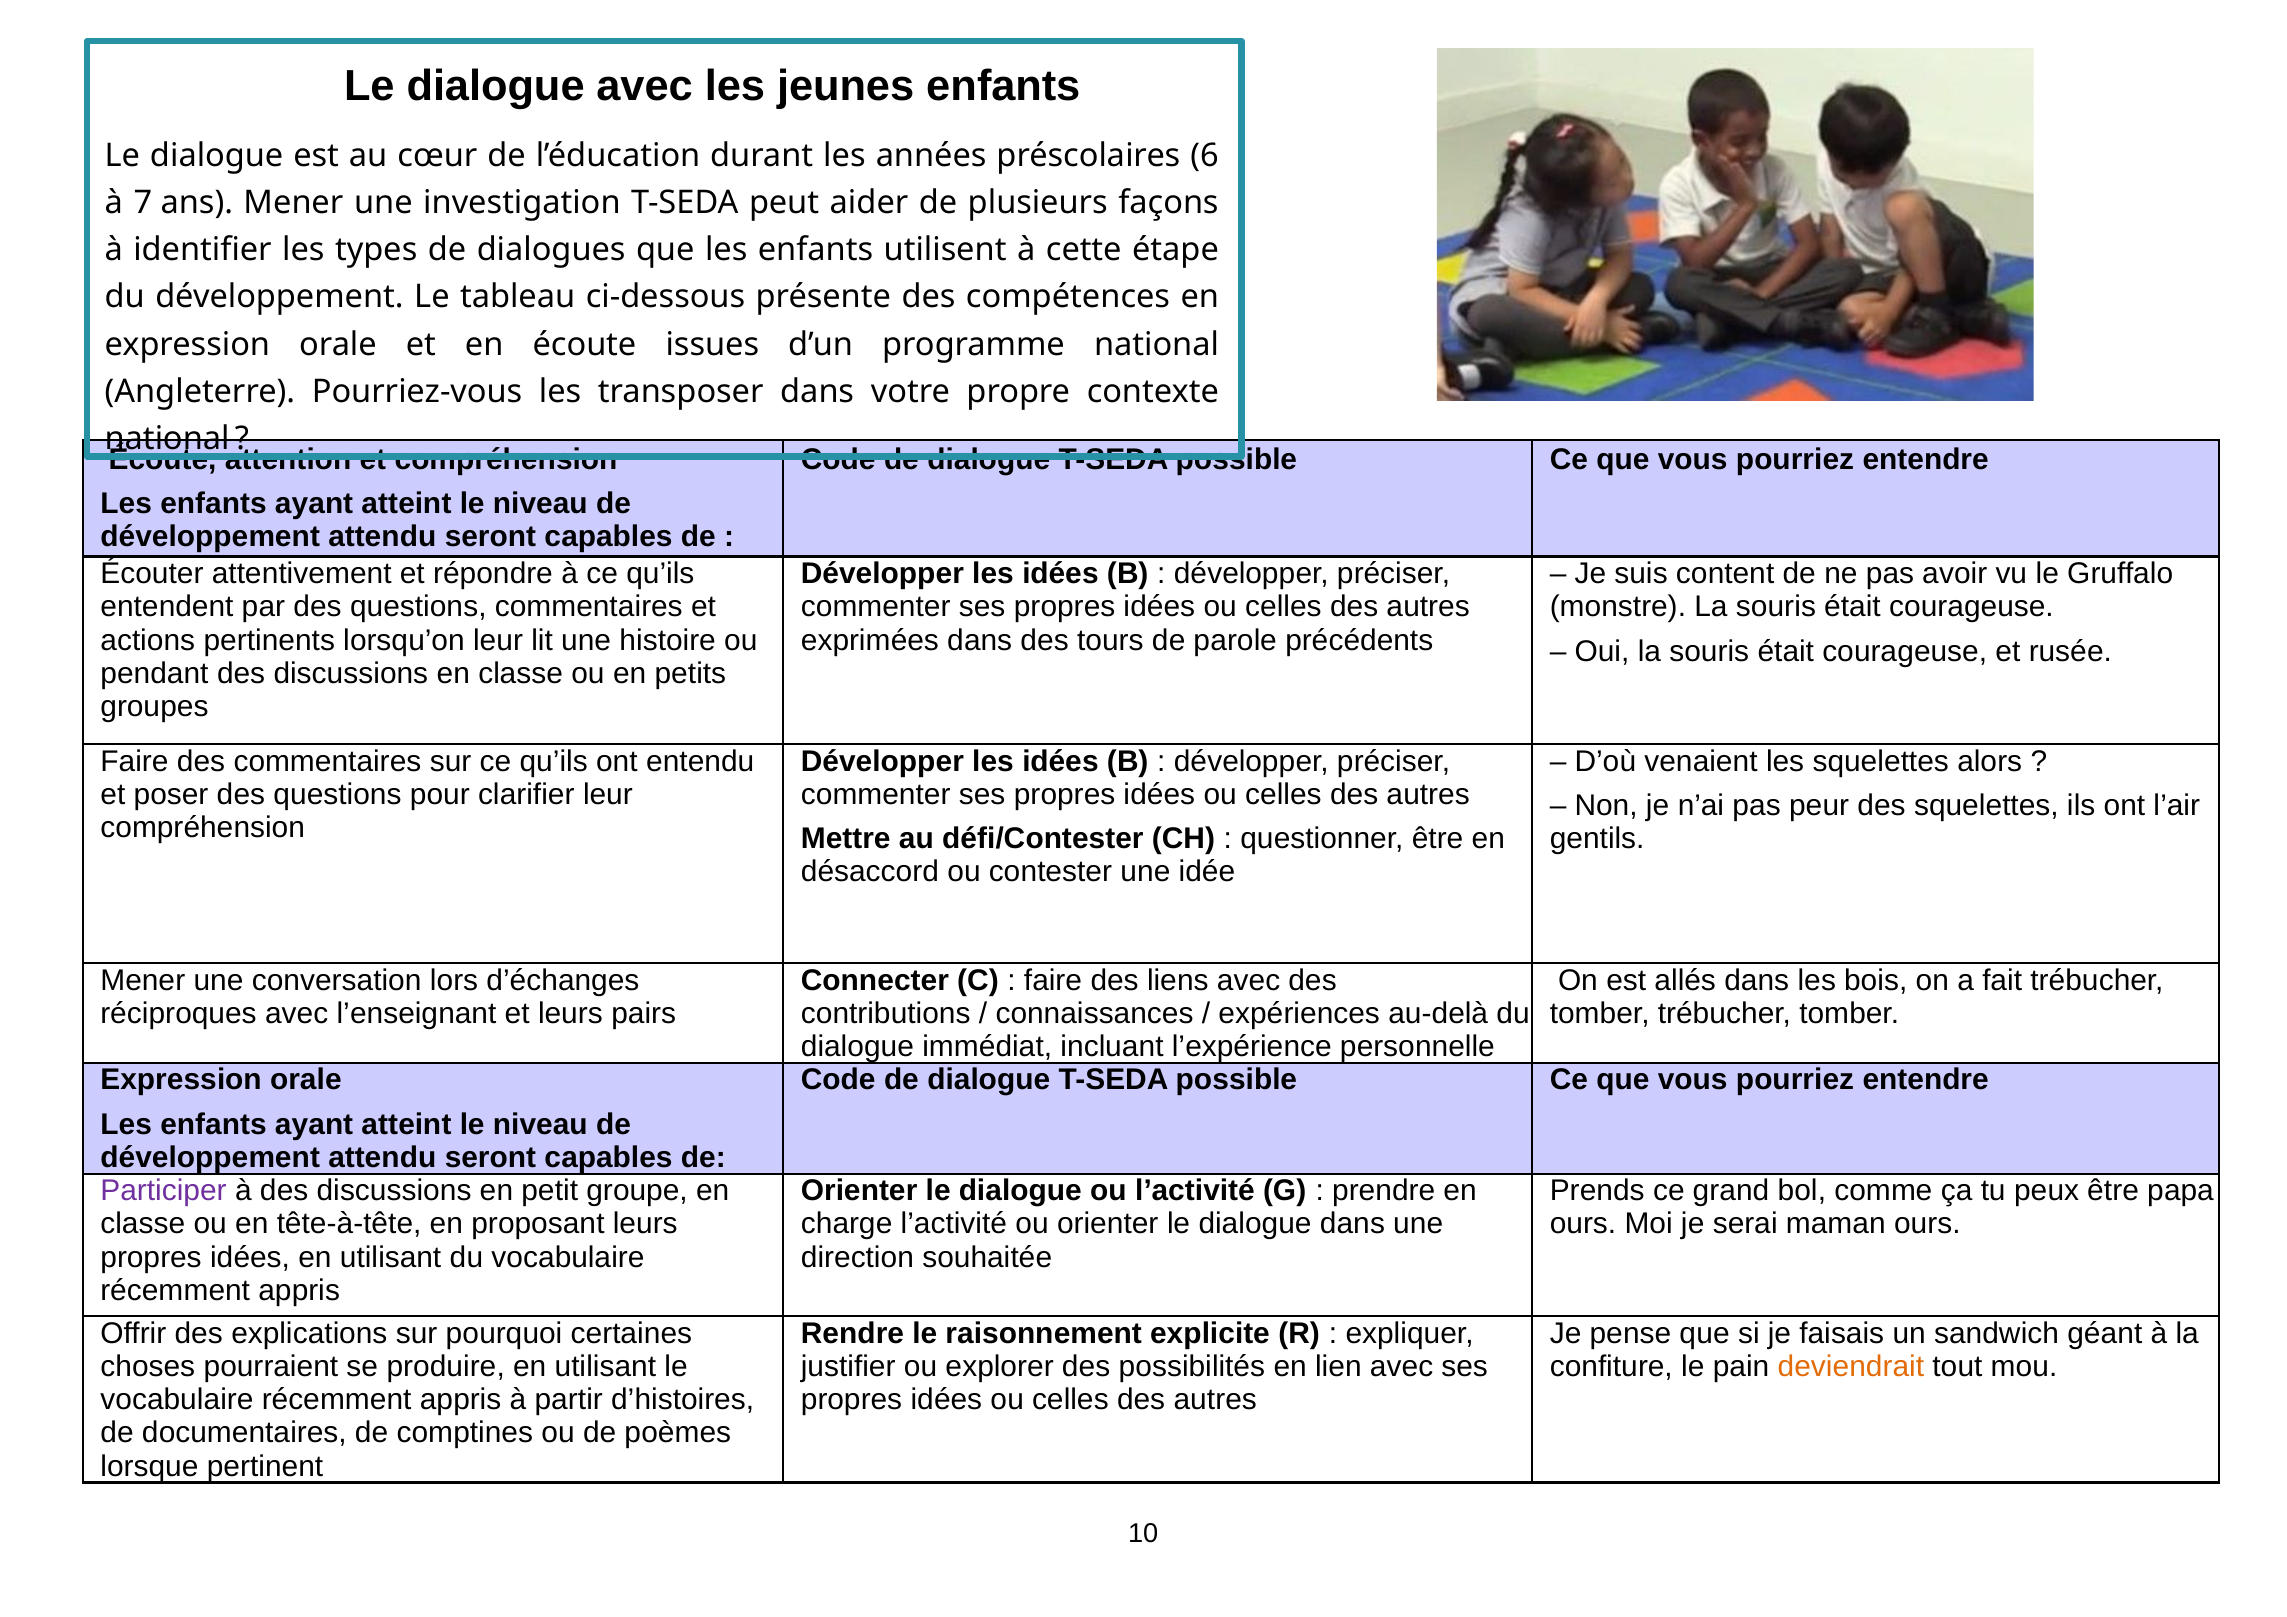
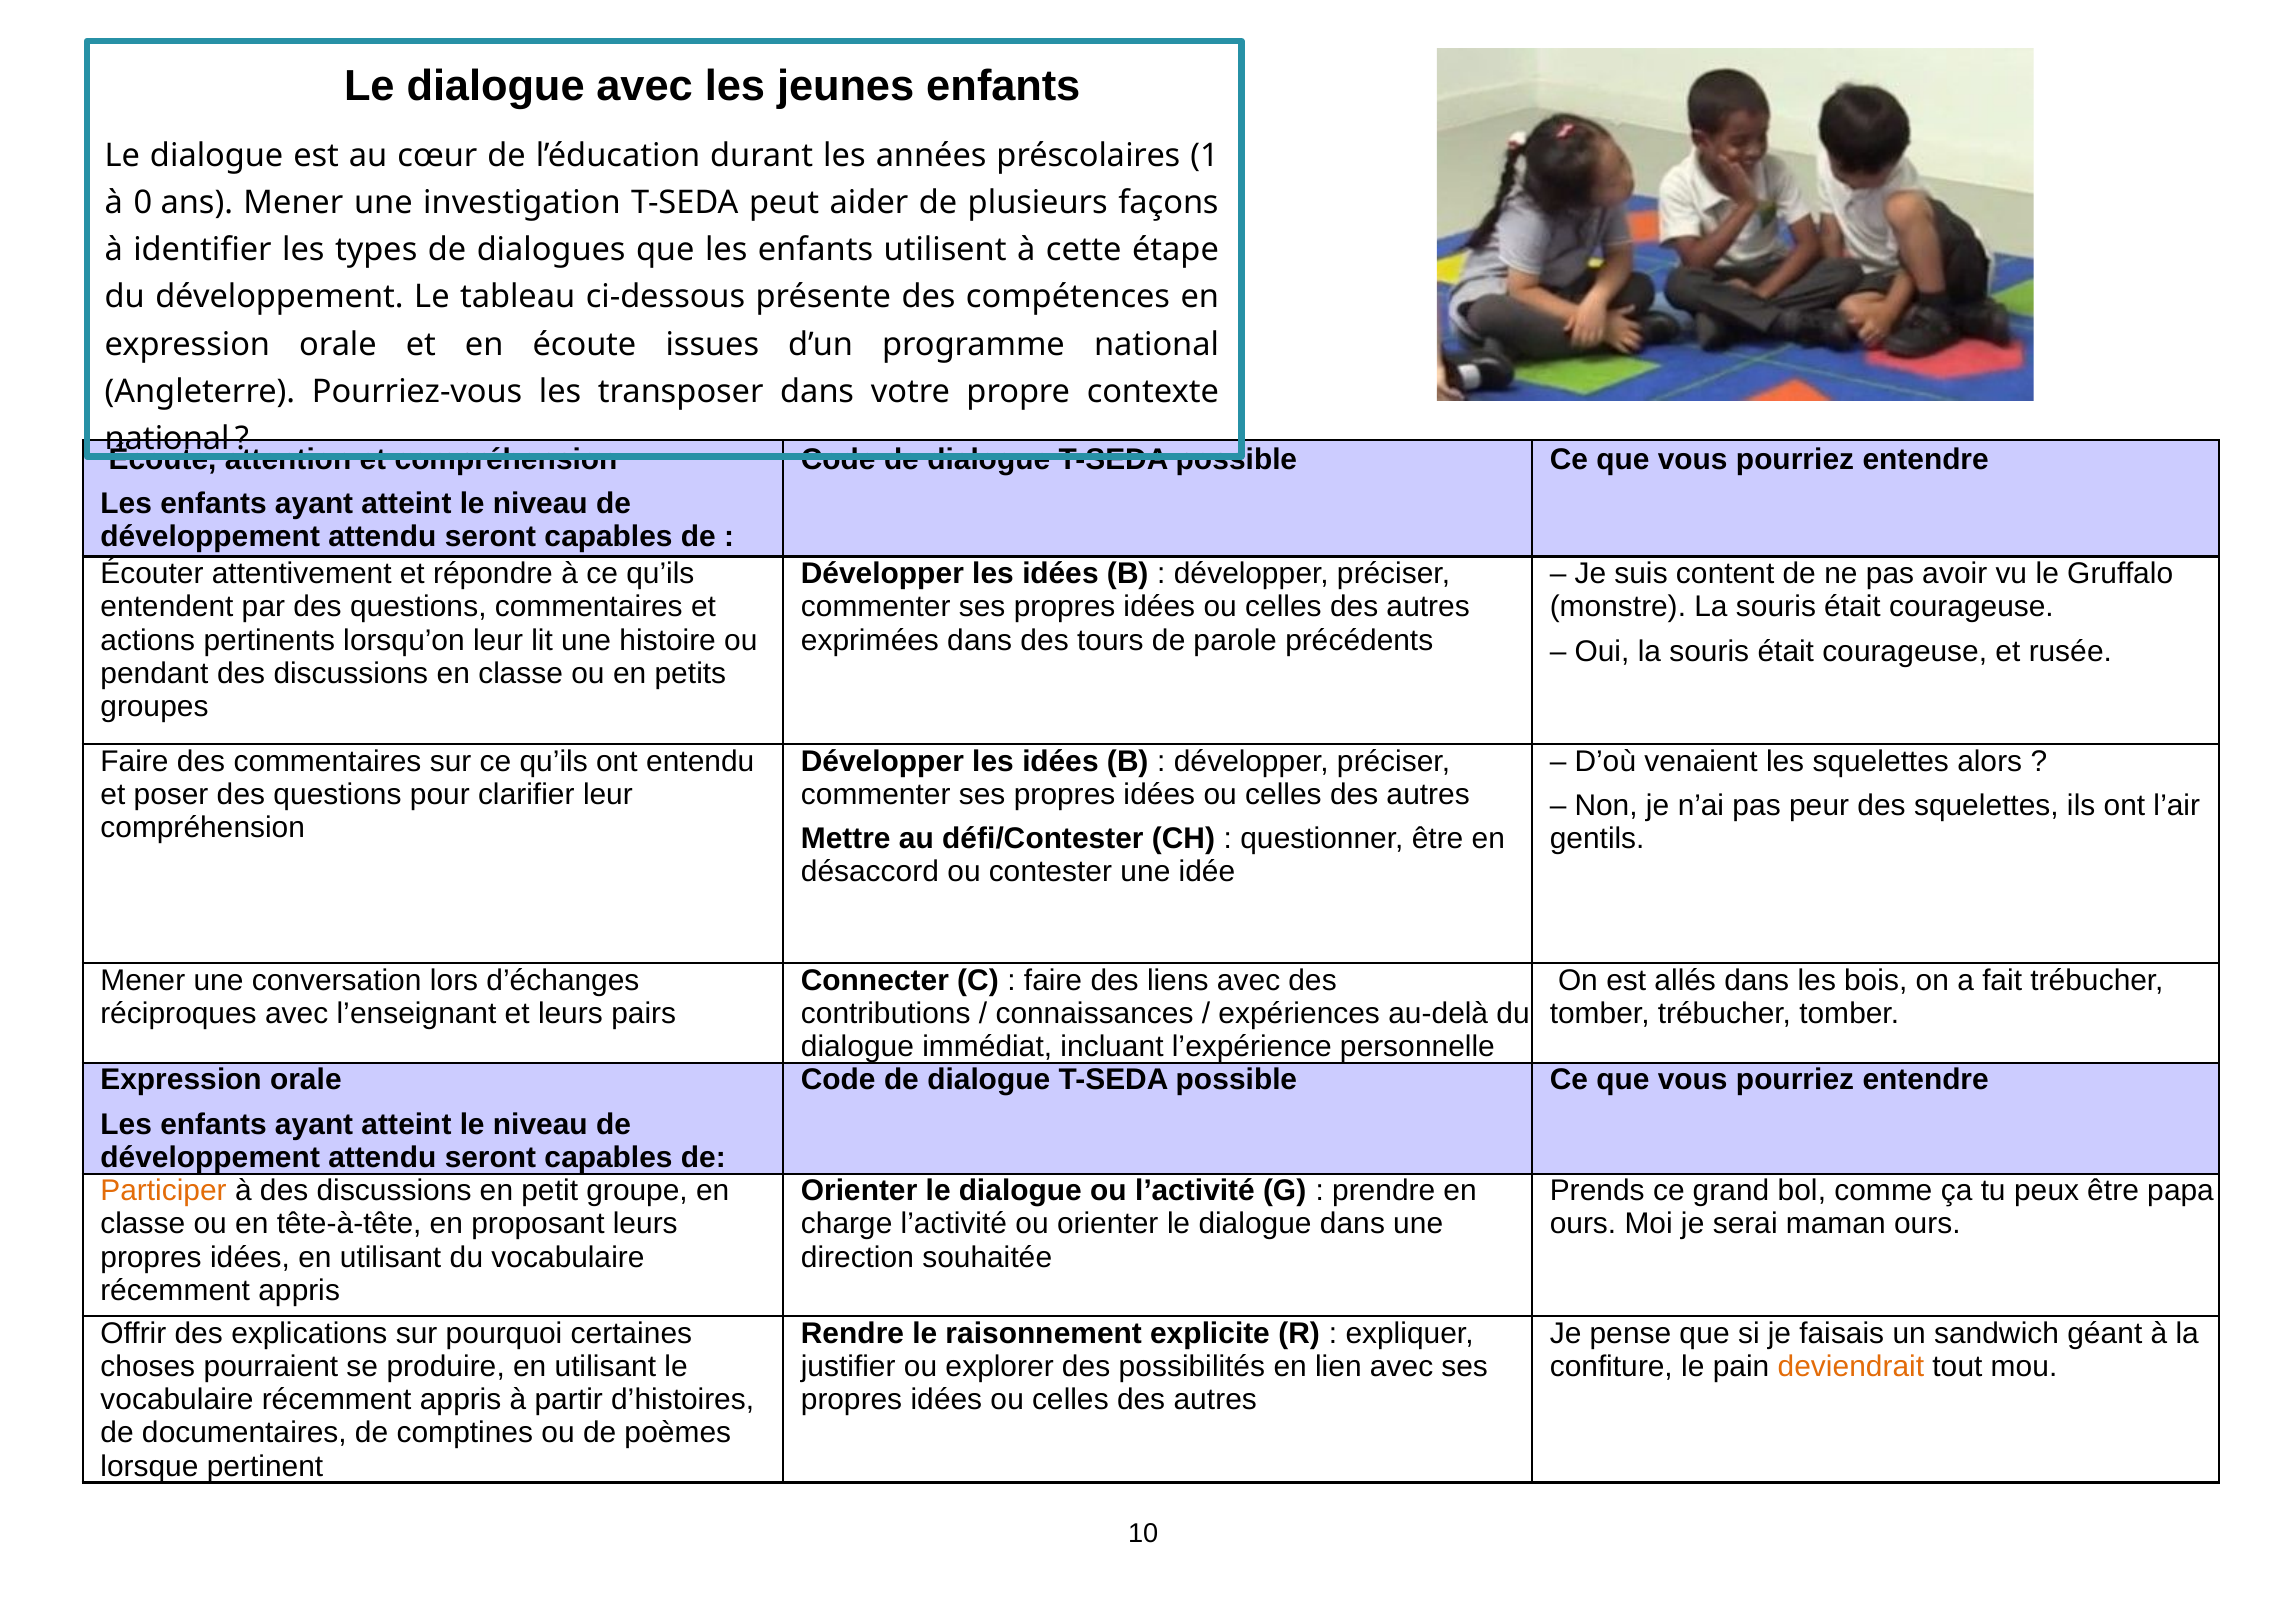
6: 6 -> 1
7: 7 -> 0
Participer colour: purple -> orange
